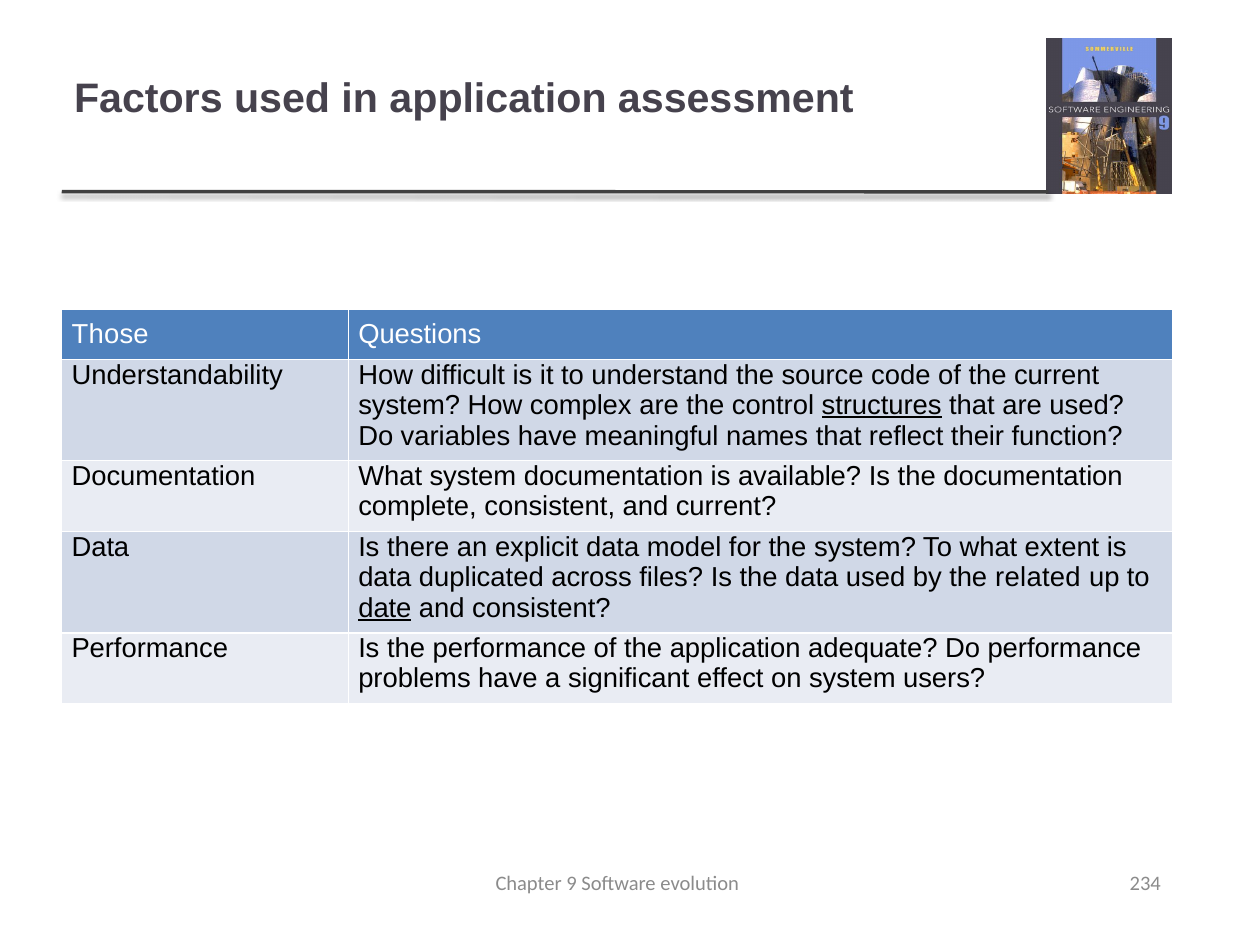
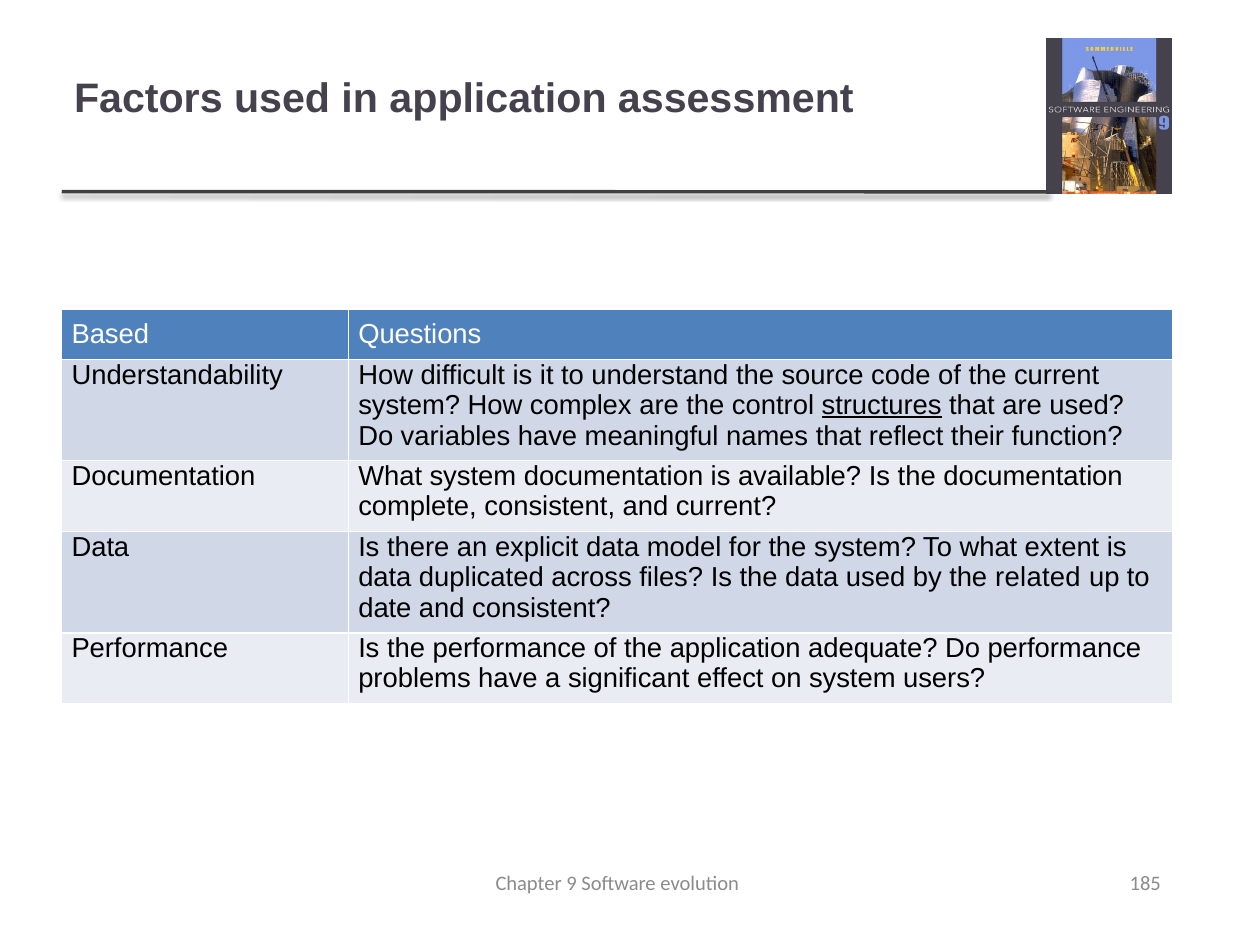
Those: Those -> Based
date underline: present -> none
234: 234 -> 185
